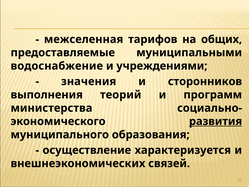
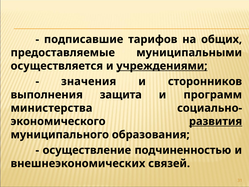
межселенная: межселенная -> подписавшие
водоснабжение: водоснабжение -> осуществляется
учреждениями underline: none -> present
теорий: теорий -> защита
характеризуется: характеризуется -> подчиненностью
